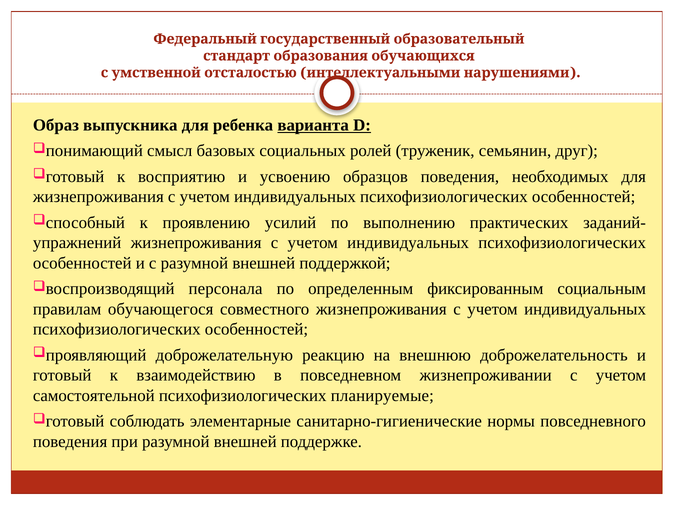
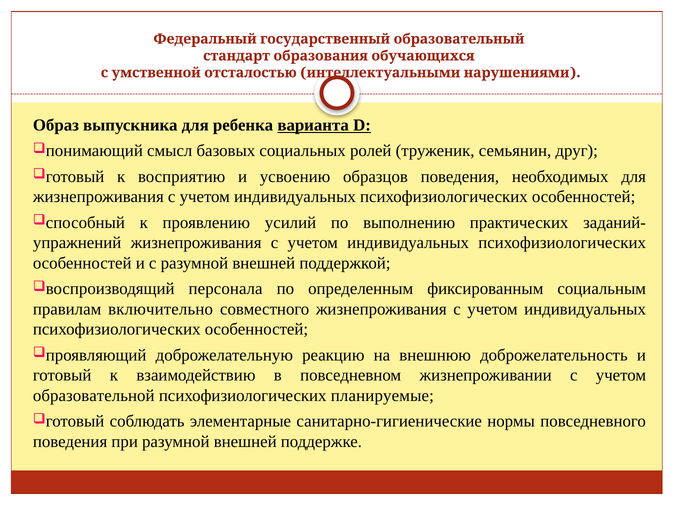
обучающегося: обучающегося -> включительно
самостоятельной: самостоятельной -> образовательной
